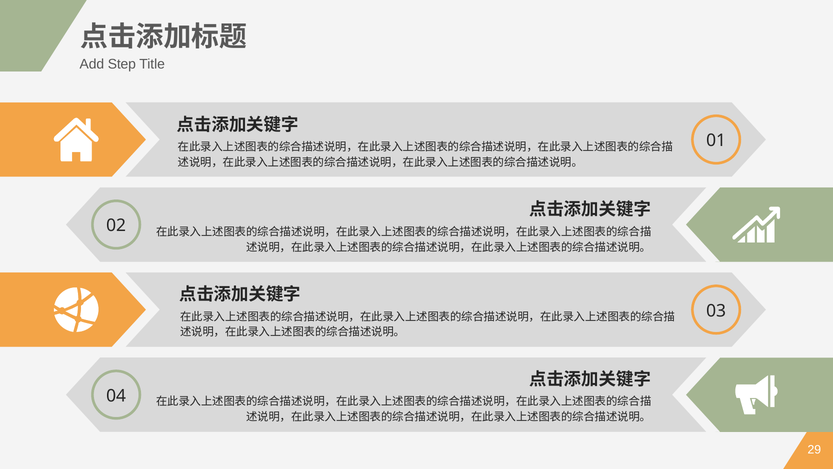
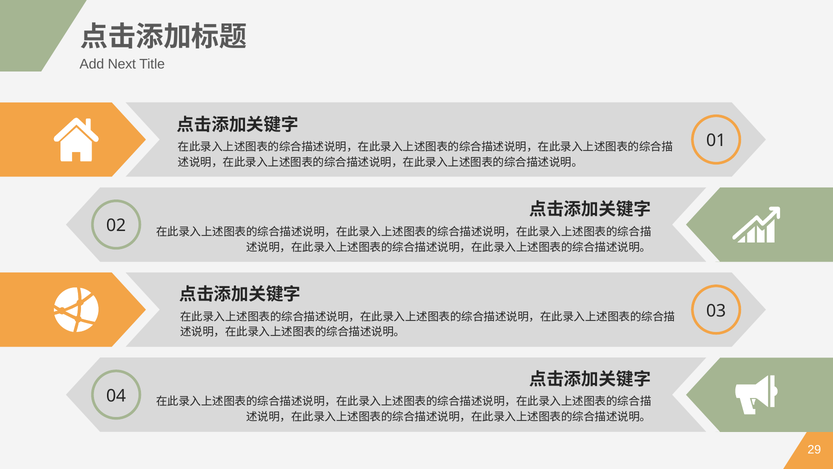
Step: Step -> Next
